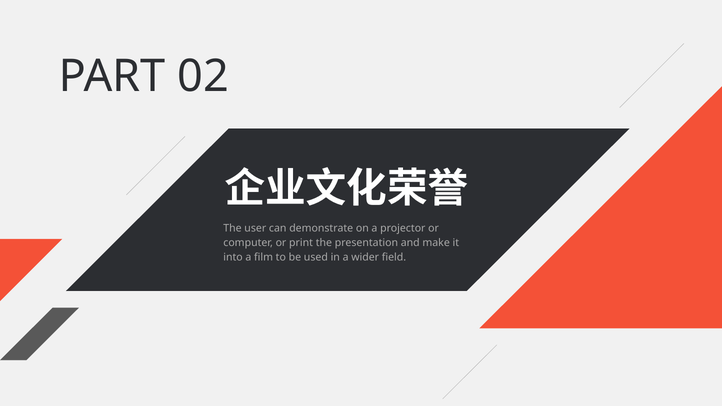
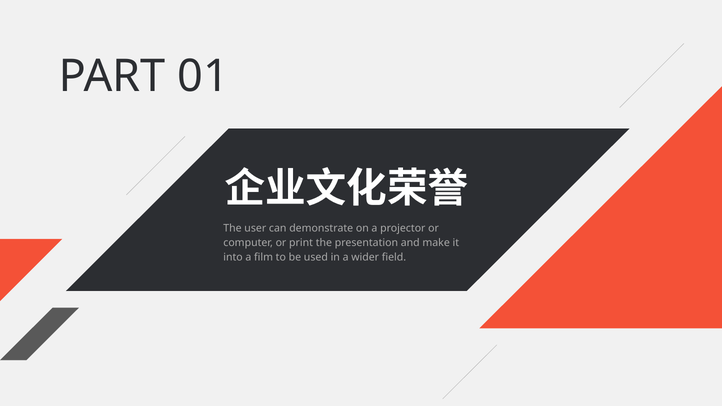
02: 02 -> 01
